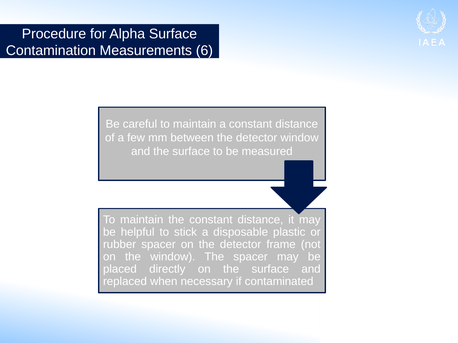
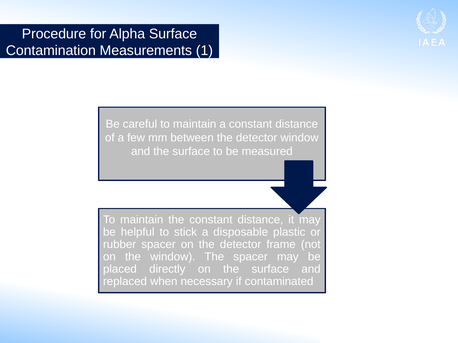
6: 6 -> 1
